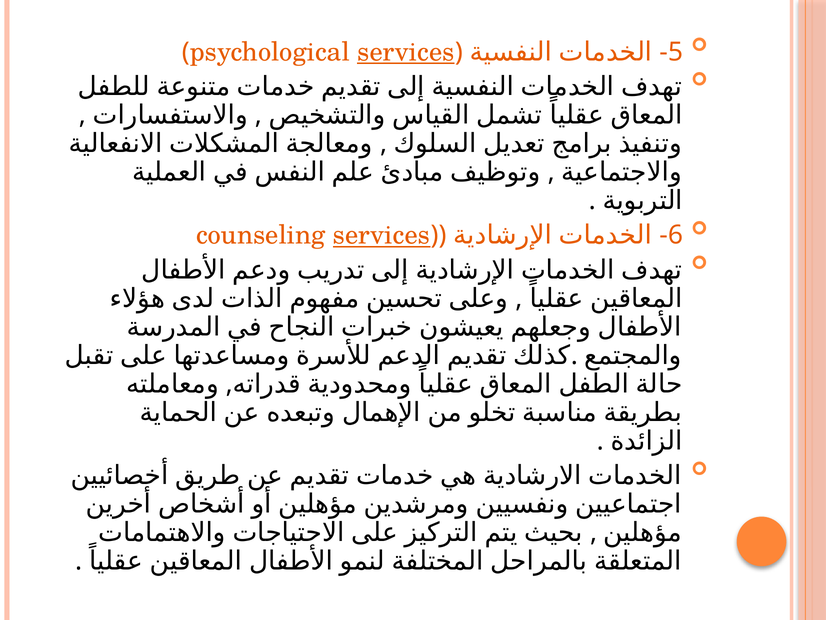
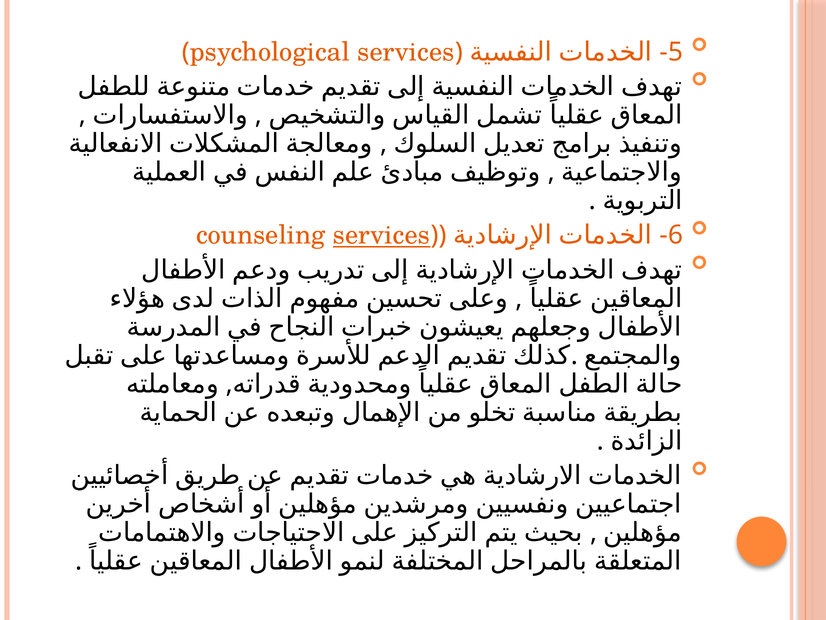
services at (406, 52) underline: present -> none
